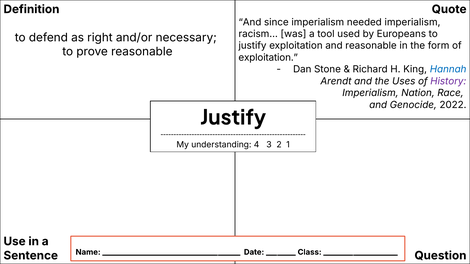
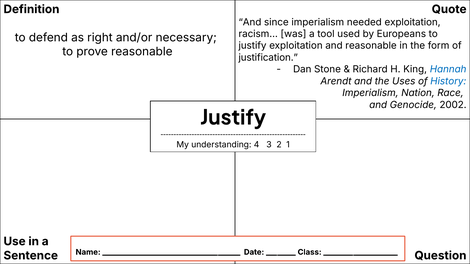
needed imperialism: imperialism -> exploitation
exploitation at (268, 58): exploitation -> justification
History colour: purple -> blue
2022: 2022 -> 2002
